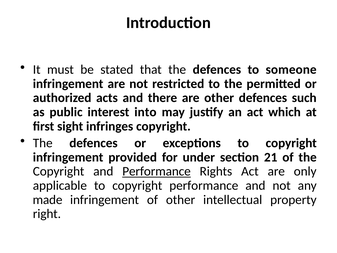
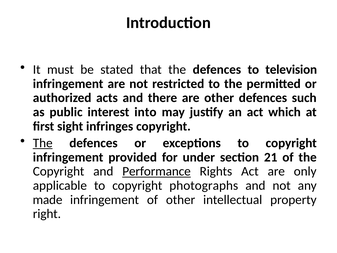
someone: someone -> television
The at (43, 143) underline: none -> present
copyright performance: performance -> photographs
